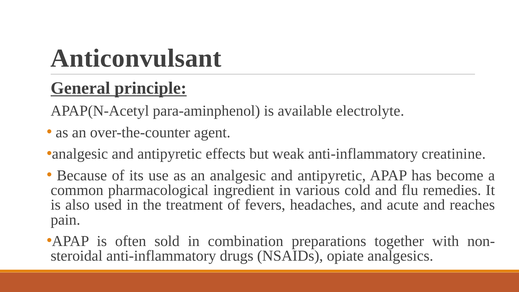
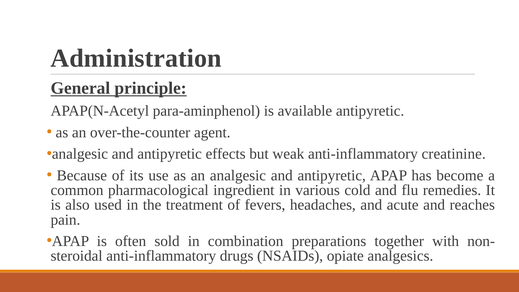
Anticonvulsant: Anticonvulsant -> Administration
available electrolyte: electrolyte -> antipyretic
